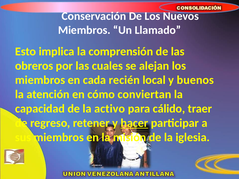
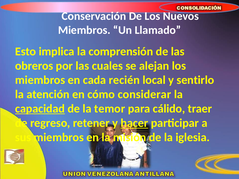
buenos: buenos -> sentirlo
conviertan: conviertan -> considerar
capacidad underline: none -> present
activo: activo -> temor
